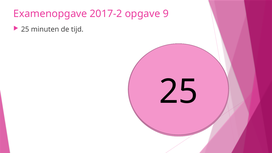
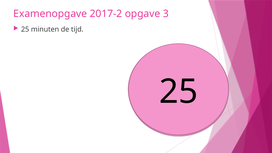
9: 9 -> 3
